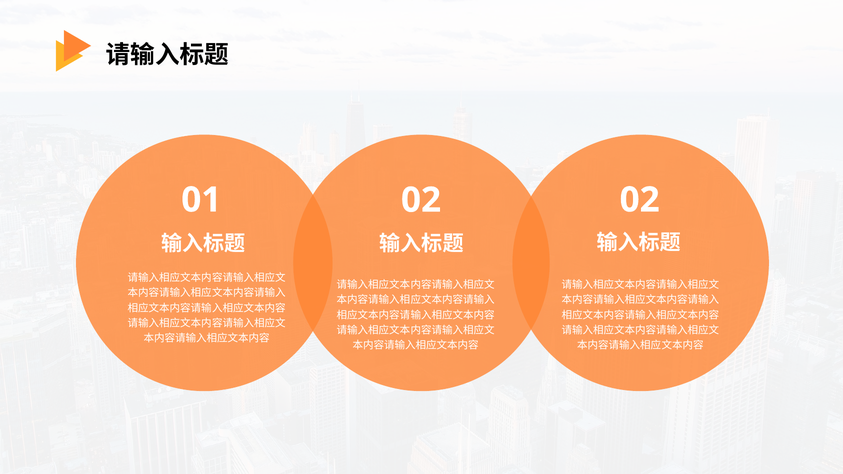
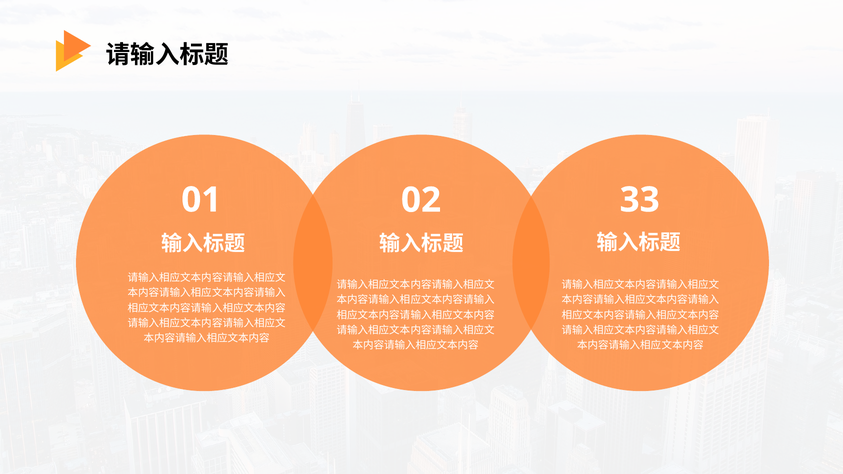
02 02: 02 -> 33
